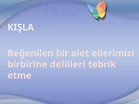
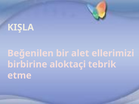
delilleri: delilleri -> aloktaçi
